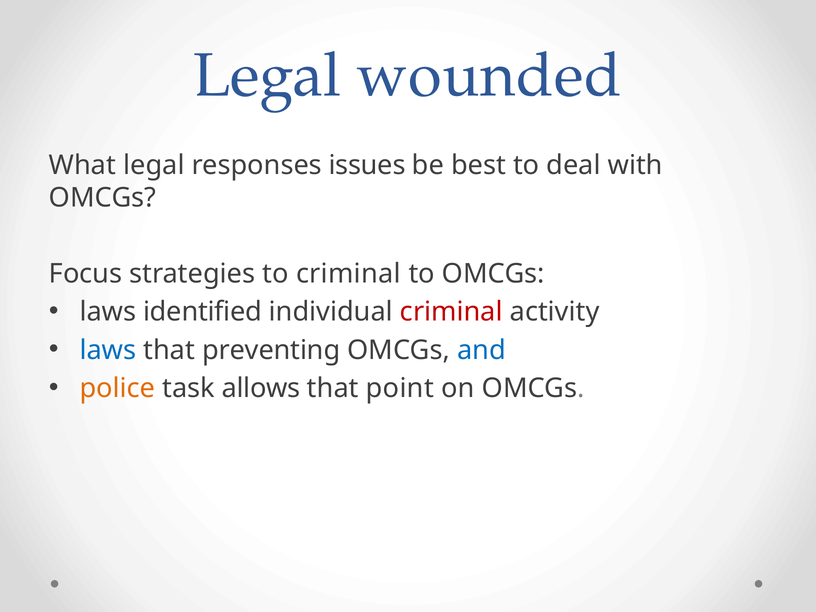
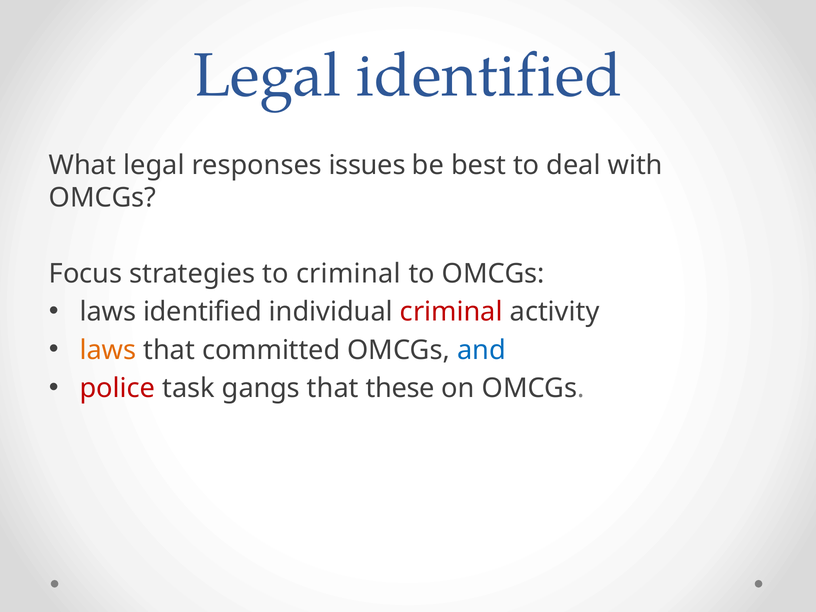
Legal wounded: wounded -> identified
laws at (108, 350) colour: blue -> orange
preventing: preventing -> committed
police colour: orange -> red
allows: allows -> gangs
point: point -> these
